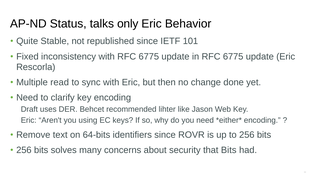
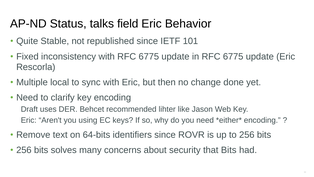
only: only -> field
read: read -> local
